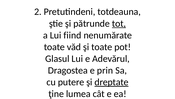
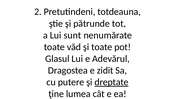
tot underline: present -> none
fiind: fiind -> sunt
prin: prin -> zidit
